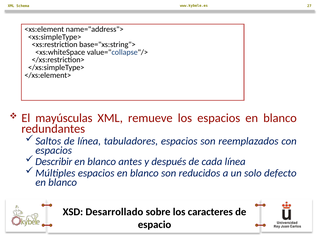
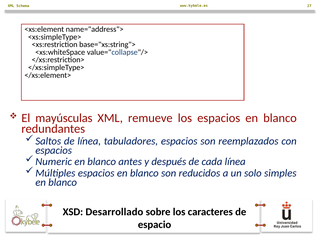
Describir: Describir -> Numeric
defecto: defecto -> simples
